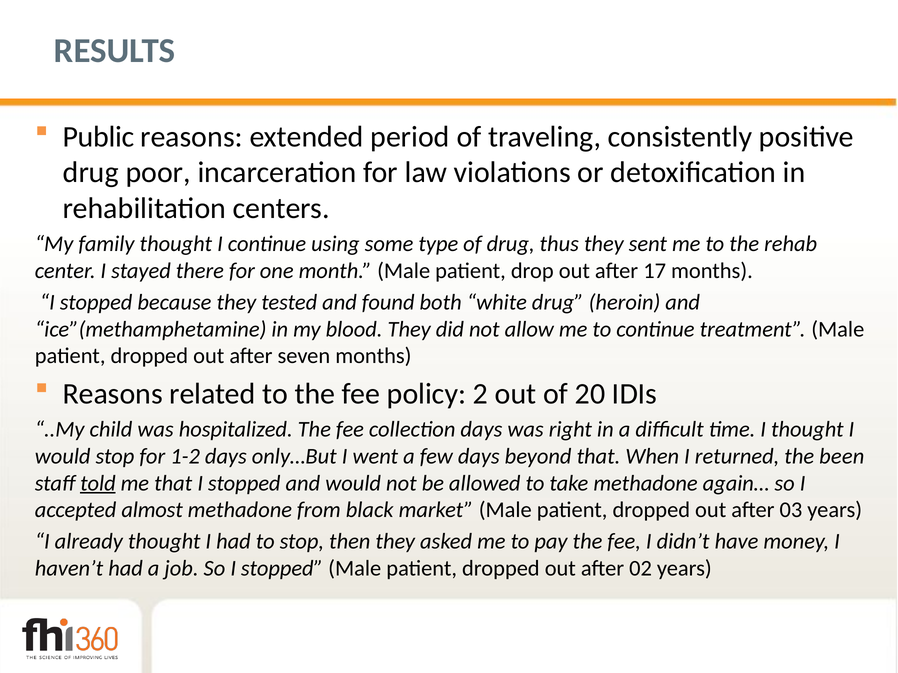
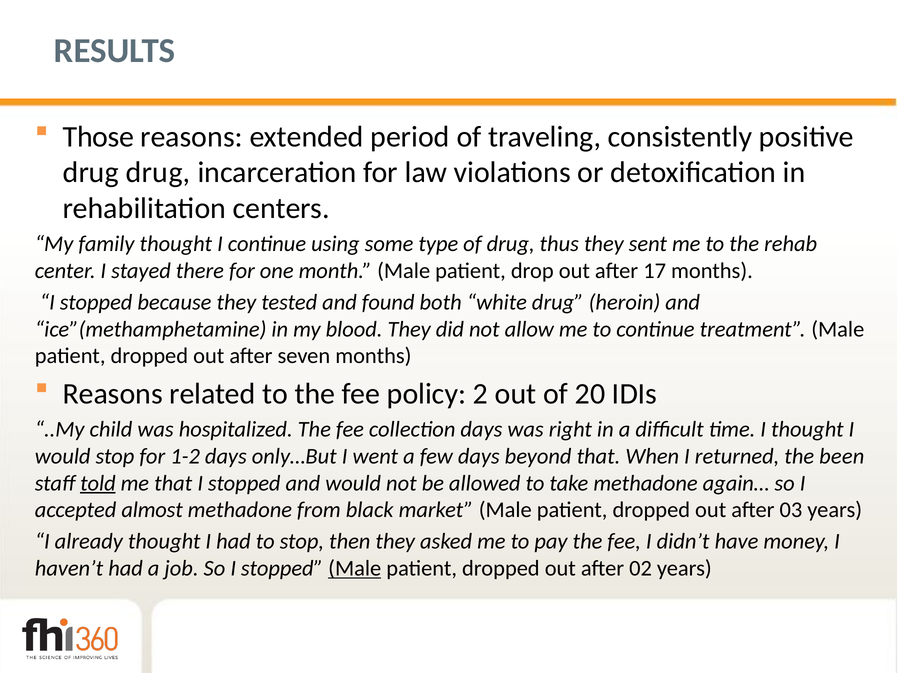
Public: Public -> Those
drug poor: poor -> drug
Male at (355, 569) underline: none -> present
